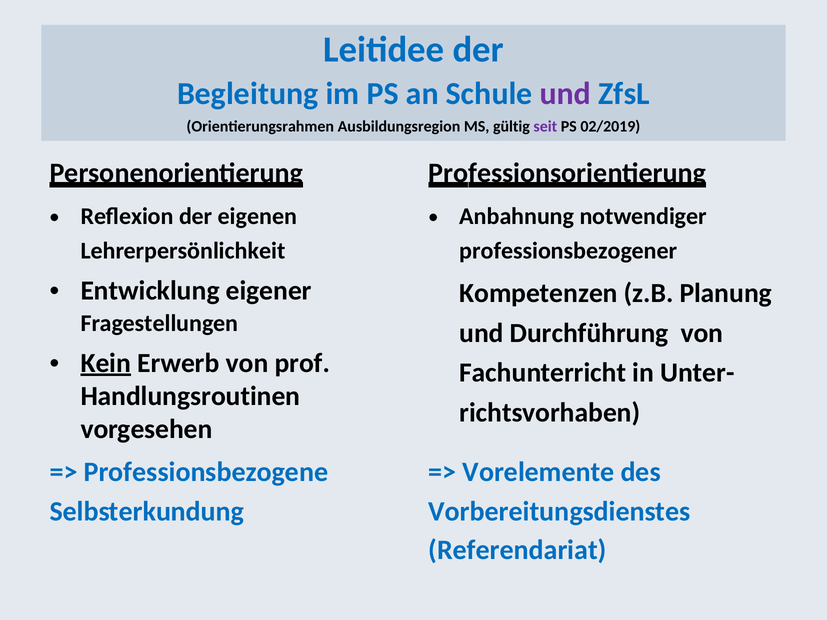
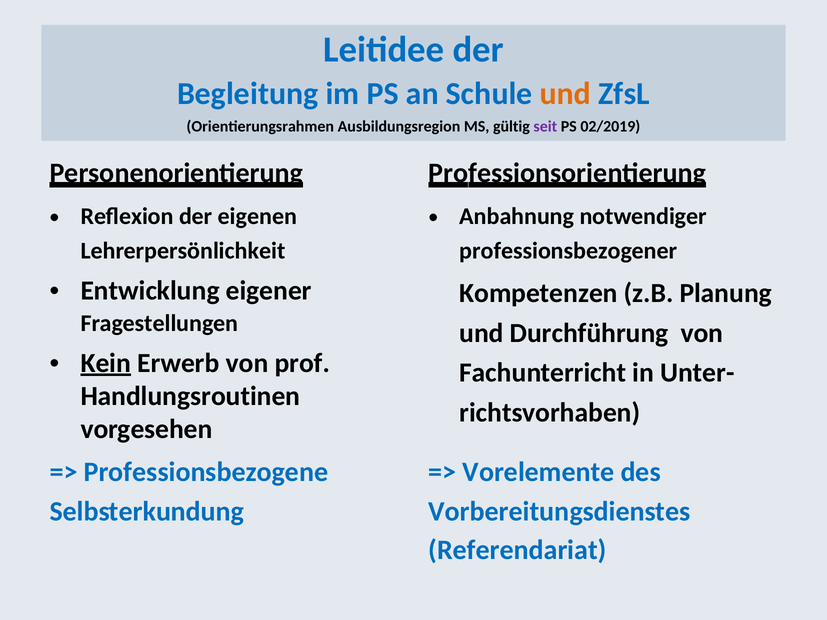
und at (565, 94) colour: purple -> orange
